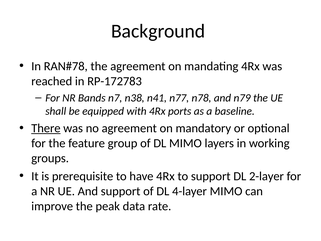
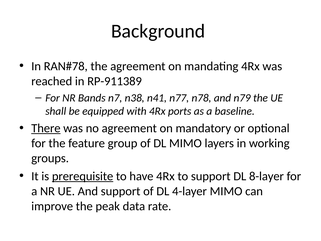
RP-172783: RP-172783 -> RP-911389
prerequisite underline: none -> present
2-layer: 2-layer -> 8-layer
